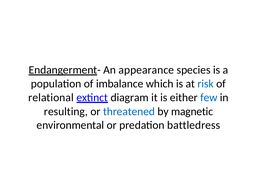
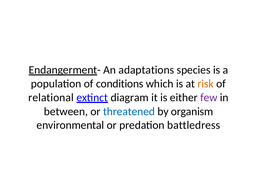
appearance: appearance -> adaptations
imbalance: imbalance -> conditions
risk colour: blue -> orange
few colour: blue -> purple
resulting: resulting -> between
magnetic: magnetic -> organism
